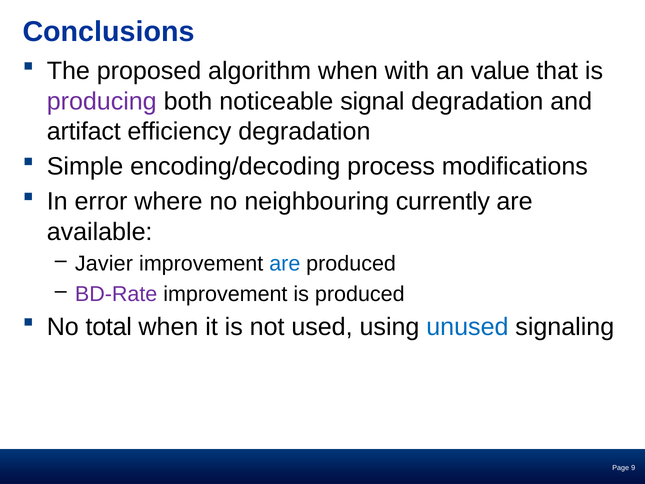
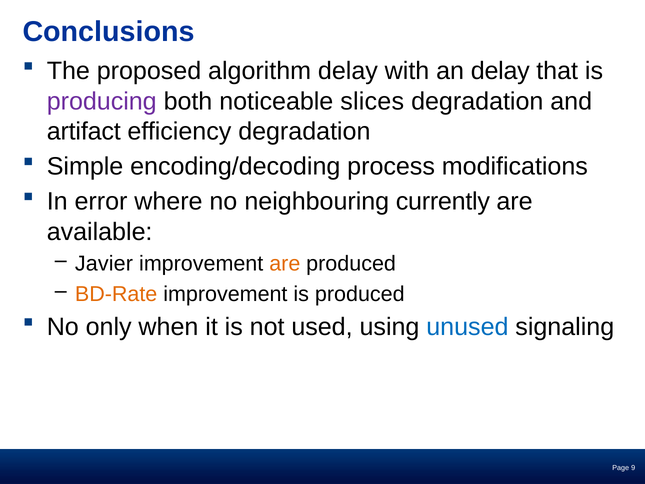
algorithm when: when -> delay
an value: value -> delay
signal: signal -> slices
are at (285, 264) colour: blue -> orange
BD-Rate colour: purple -> orange
total: total -> only
